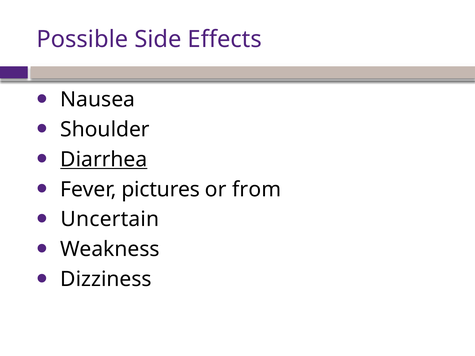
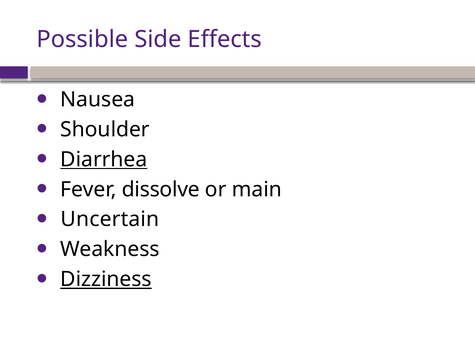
pictures: pictures -> dissolve
from: from -> main
Dizziness underline: none -> present
